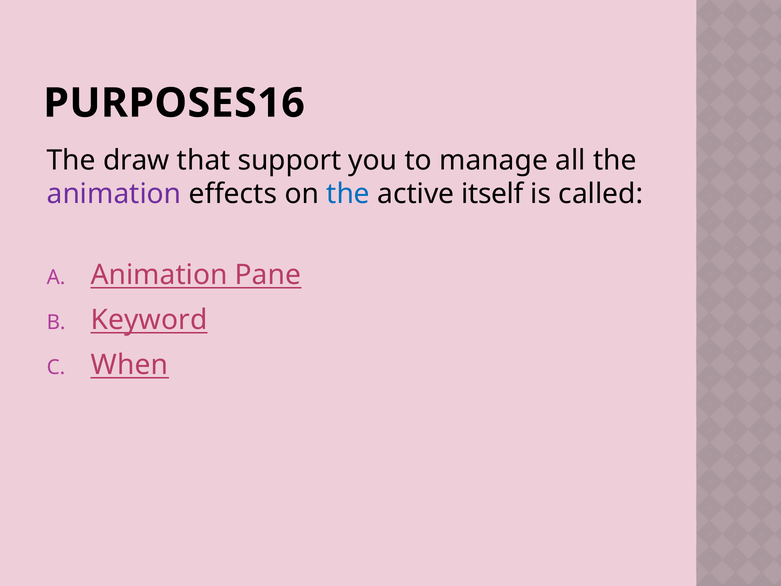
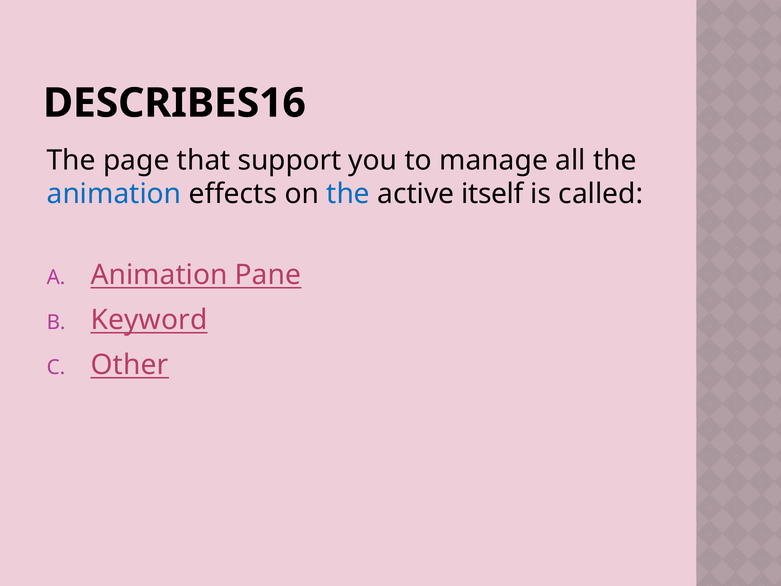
PURPOSES16: PURPOSES16 -> DESCRIBES16
draw: draw -> page
animation at (114, 194) colour: purple -> blue
When: When -> Other
